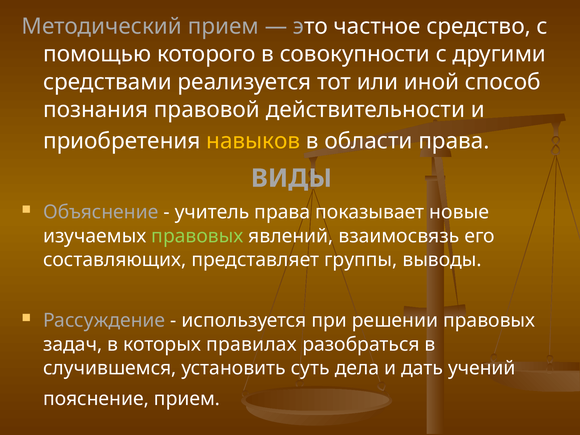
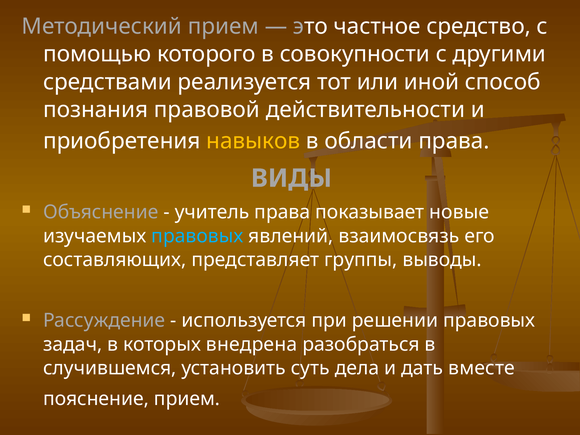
правовых at (197, 236) colour: light green -> light blue
правилах: правилах -> внедрена
учений: учений -> вместе
